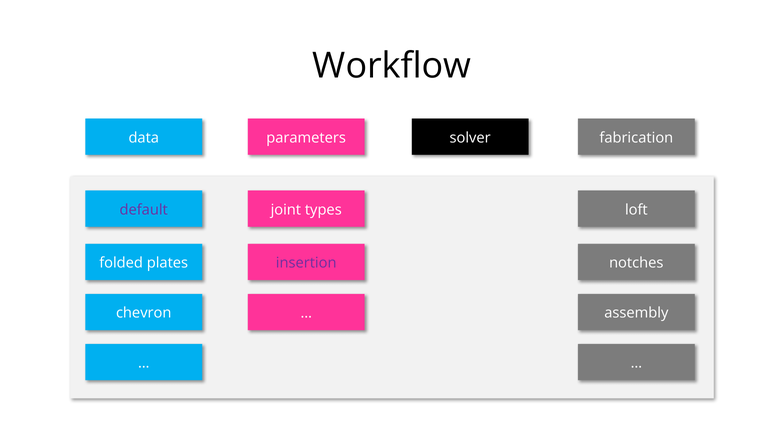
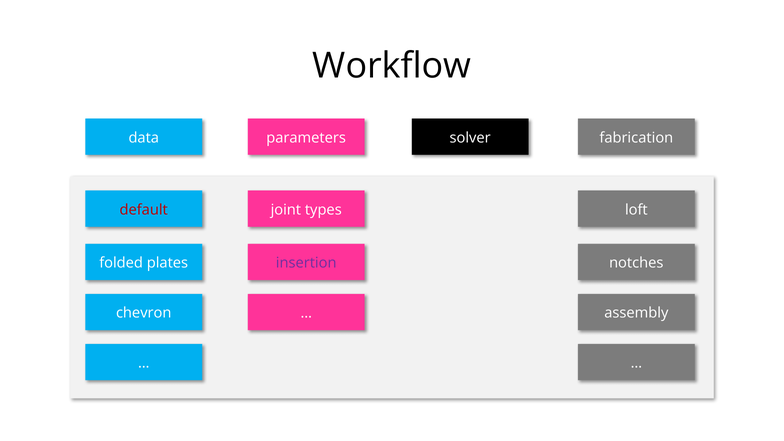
default colour: purple -> red
